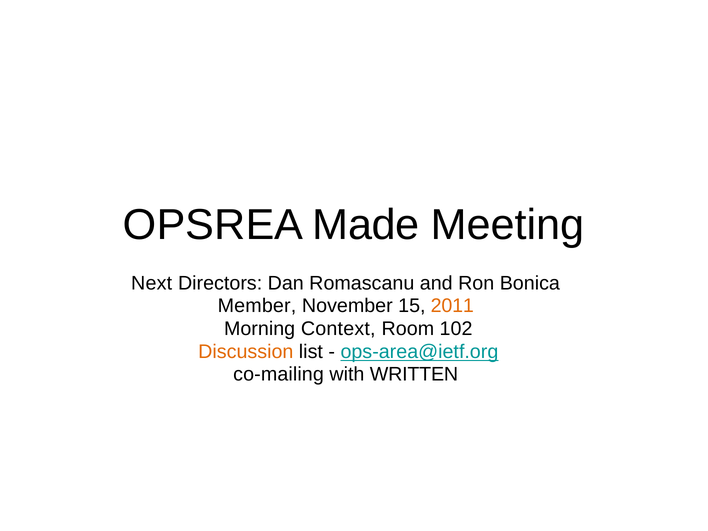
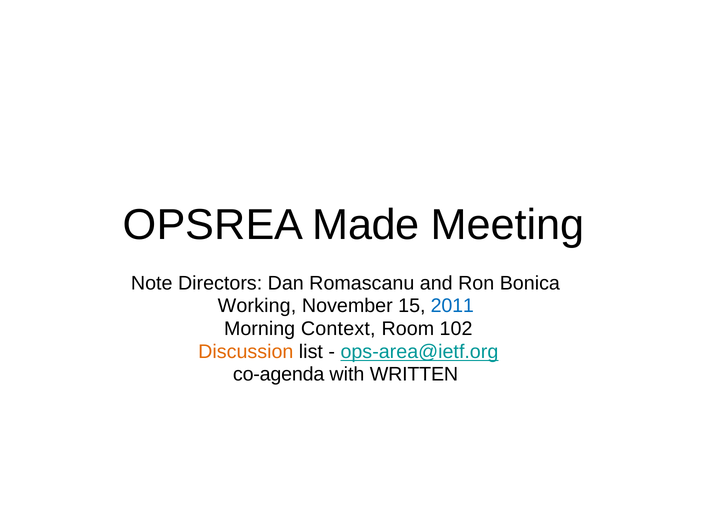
Next: Next -> Note
Member: Member -> Working
2011 colour: orange -> blue
co-mailing: co-mailing -> co-agenda
